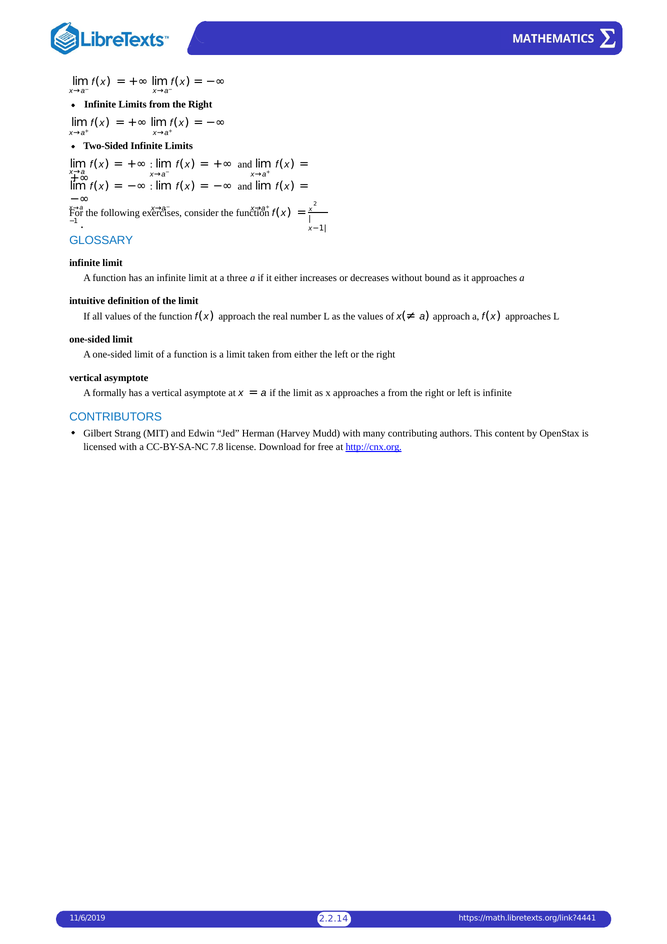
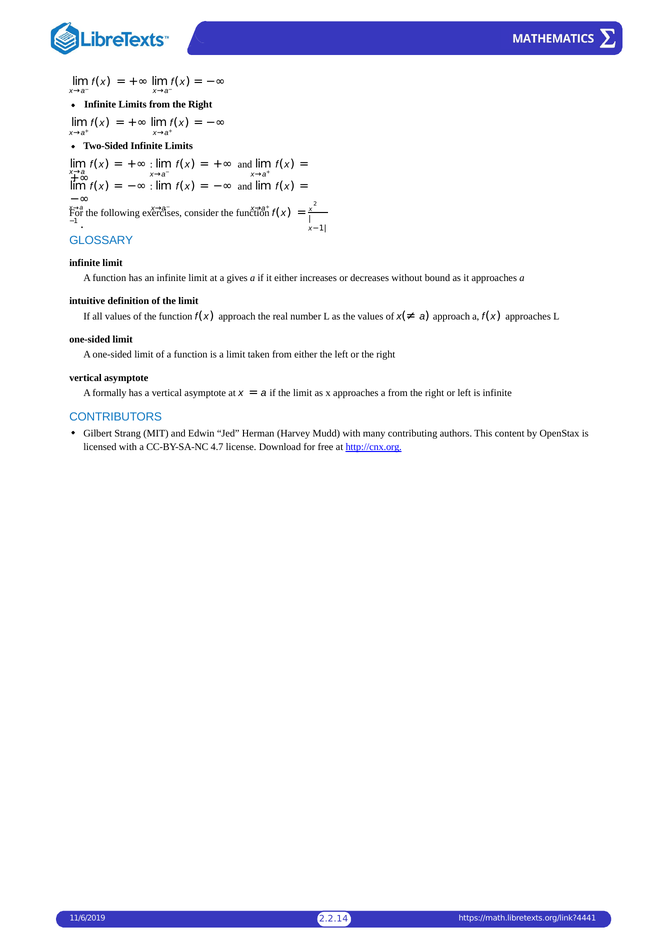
three: three -> gives
7.8: 7.8 -> 4.7
